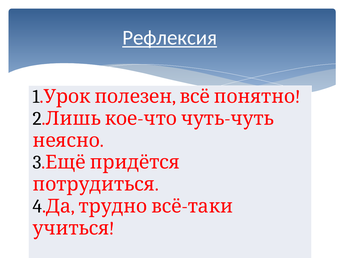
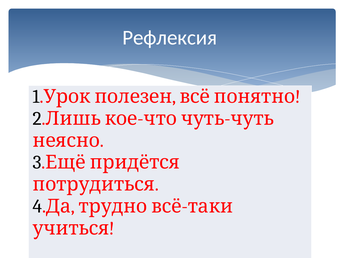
Рефлексия underline: present -> none
